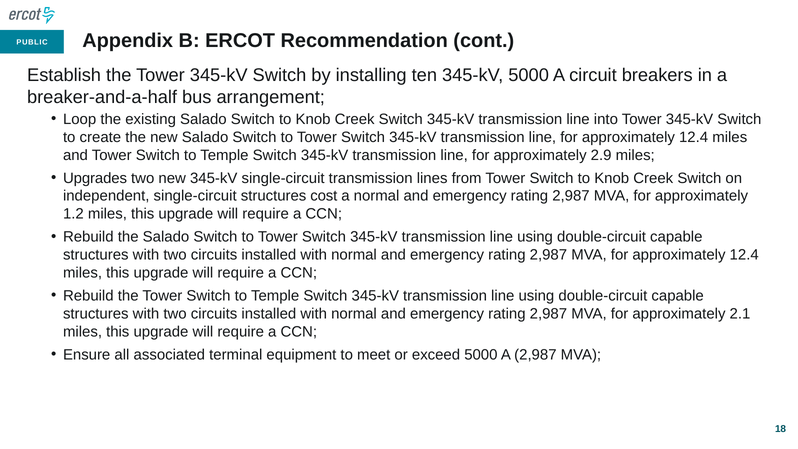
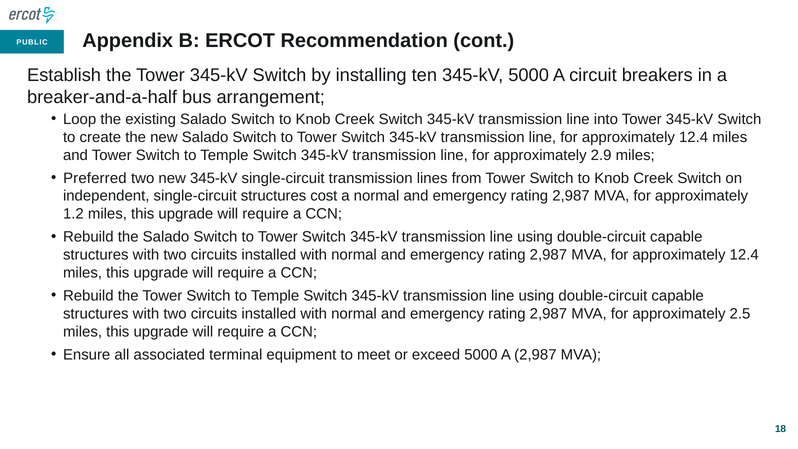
Upgrades: Upgrades -> Preferred
2.1: 2.1 -> 2.5
